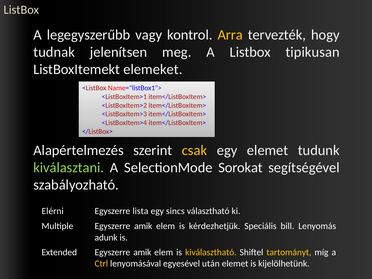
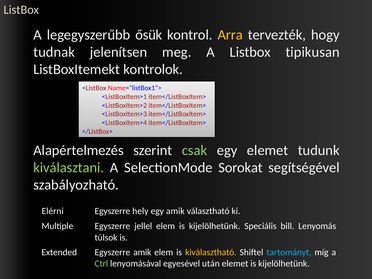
vagy: vagy -> ősük
elemeket: elemeket -> kontrolok
csak colour: yellow -> light green
lista: lista -> hely
egy sincs: sincs -> amik
Multiple Egyszerre amik: amik -> jellel
elem is kérdezhetjük: kérdezhetjük -> kijelölhetünk
adunk: adunk -> túlsok
tartományt colour: yellow -> light blue
Ctrl colour: yellow -> light green
